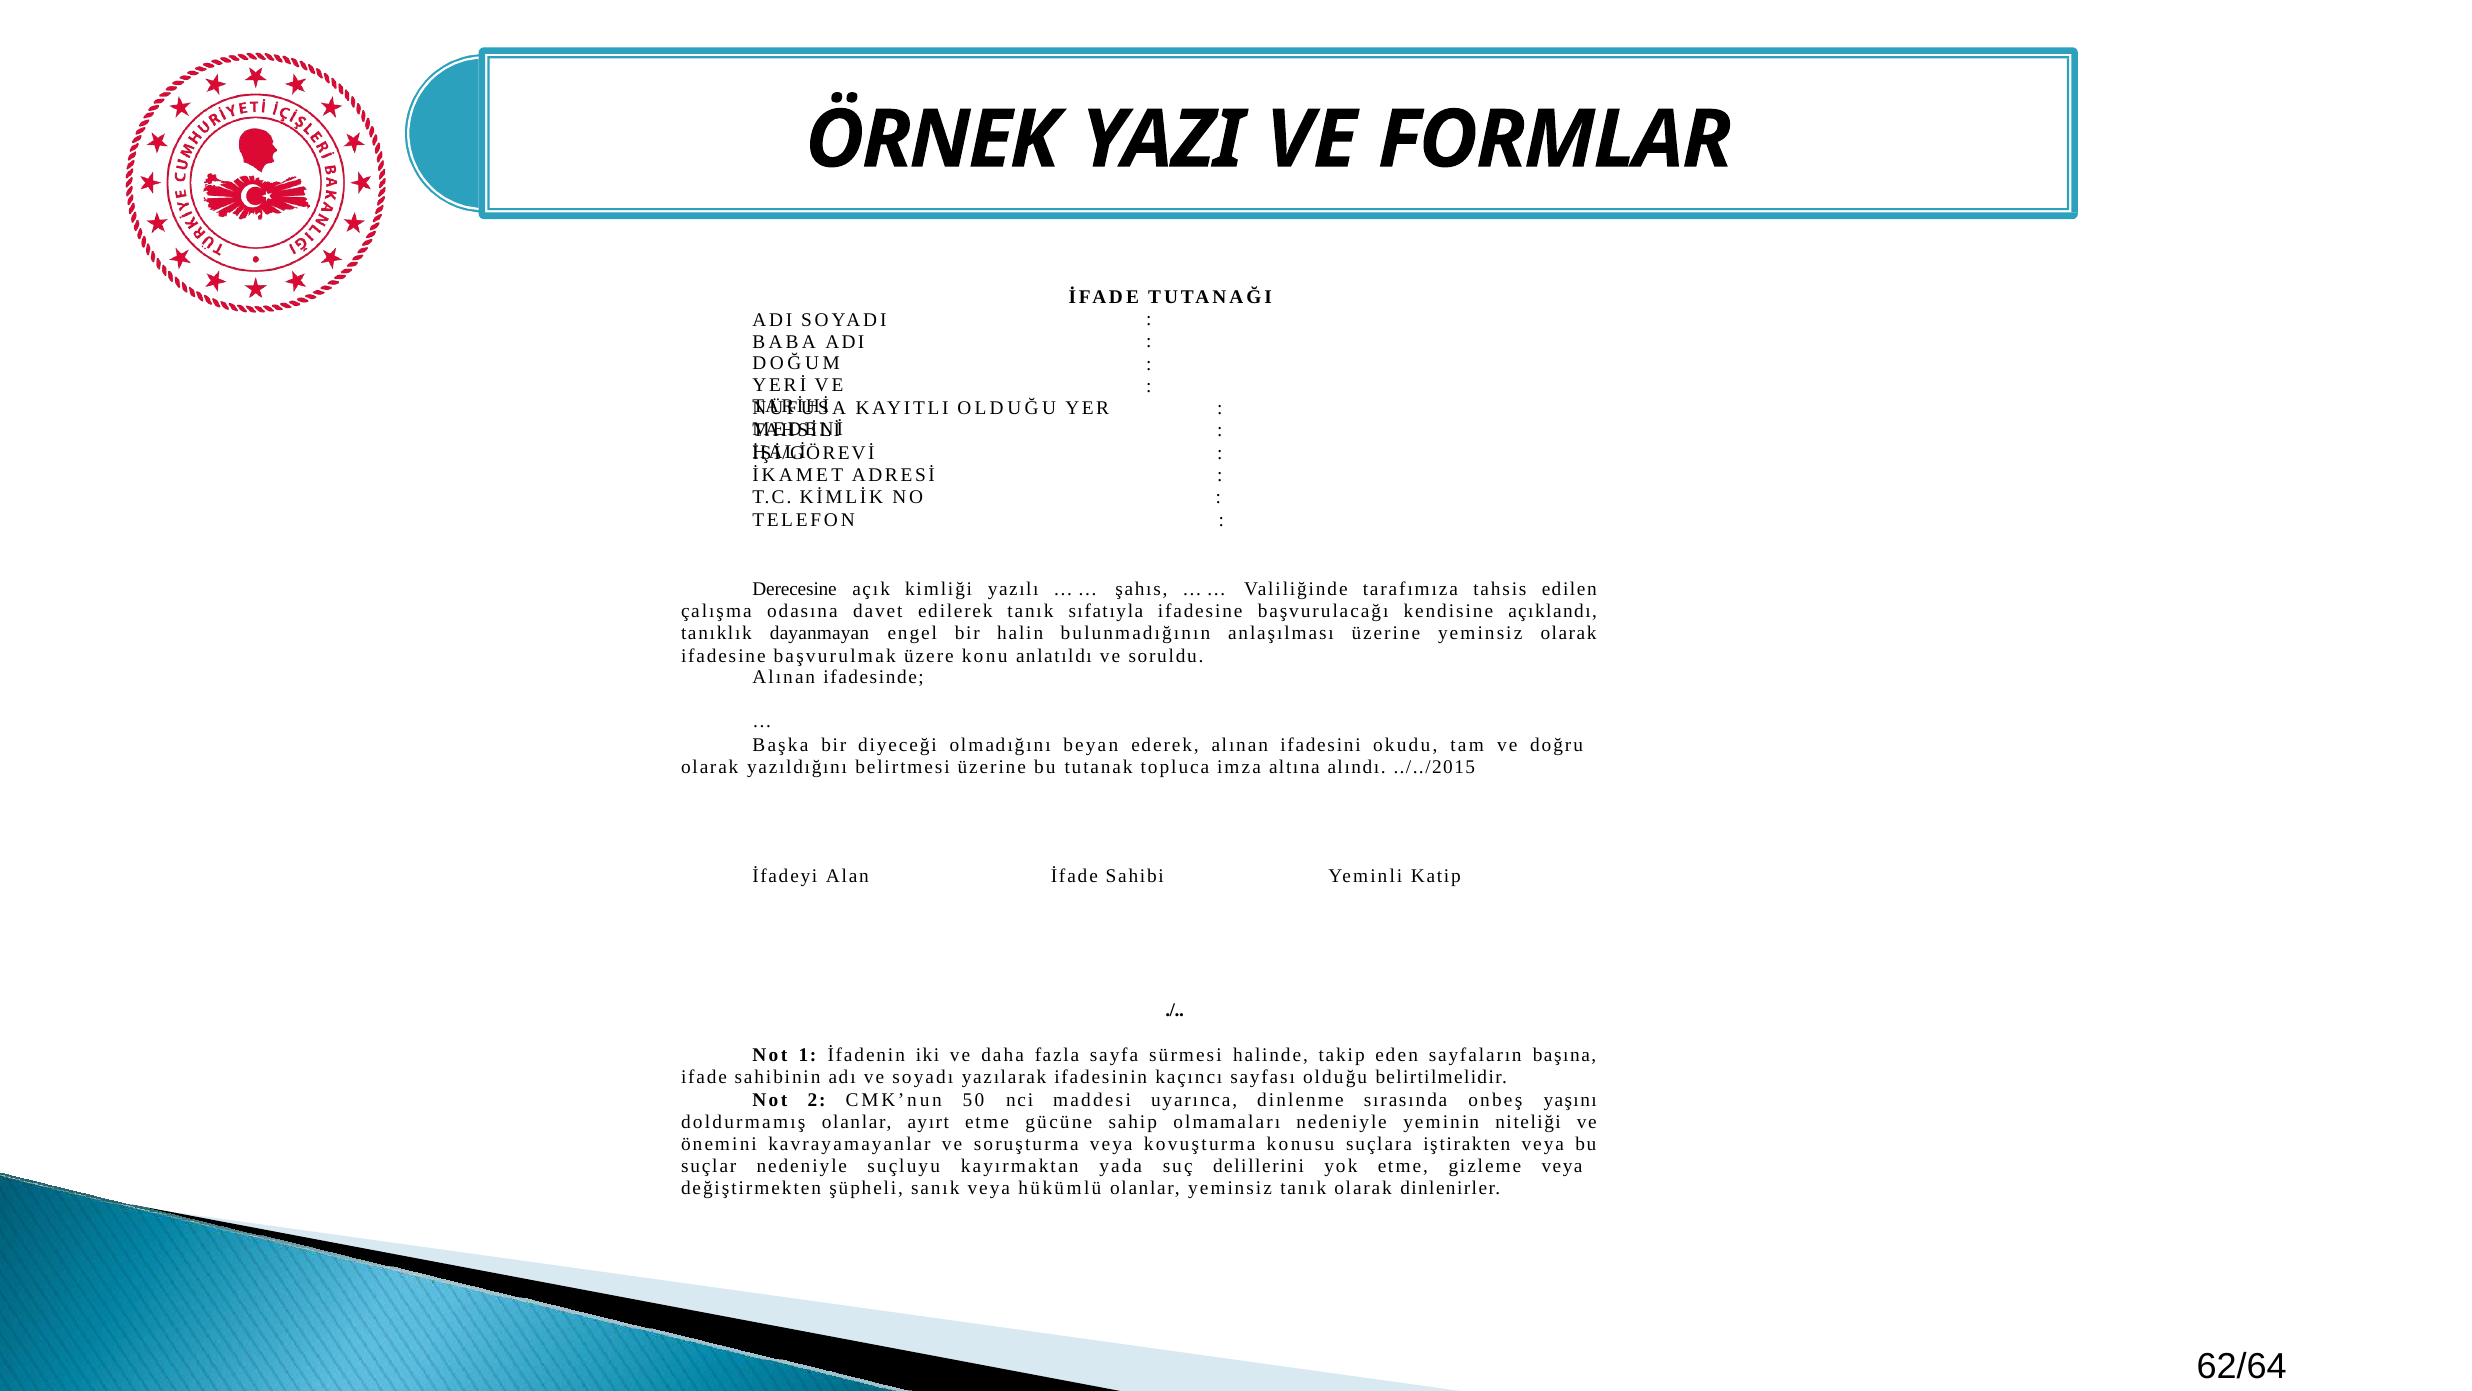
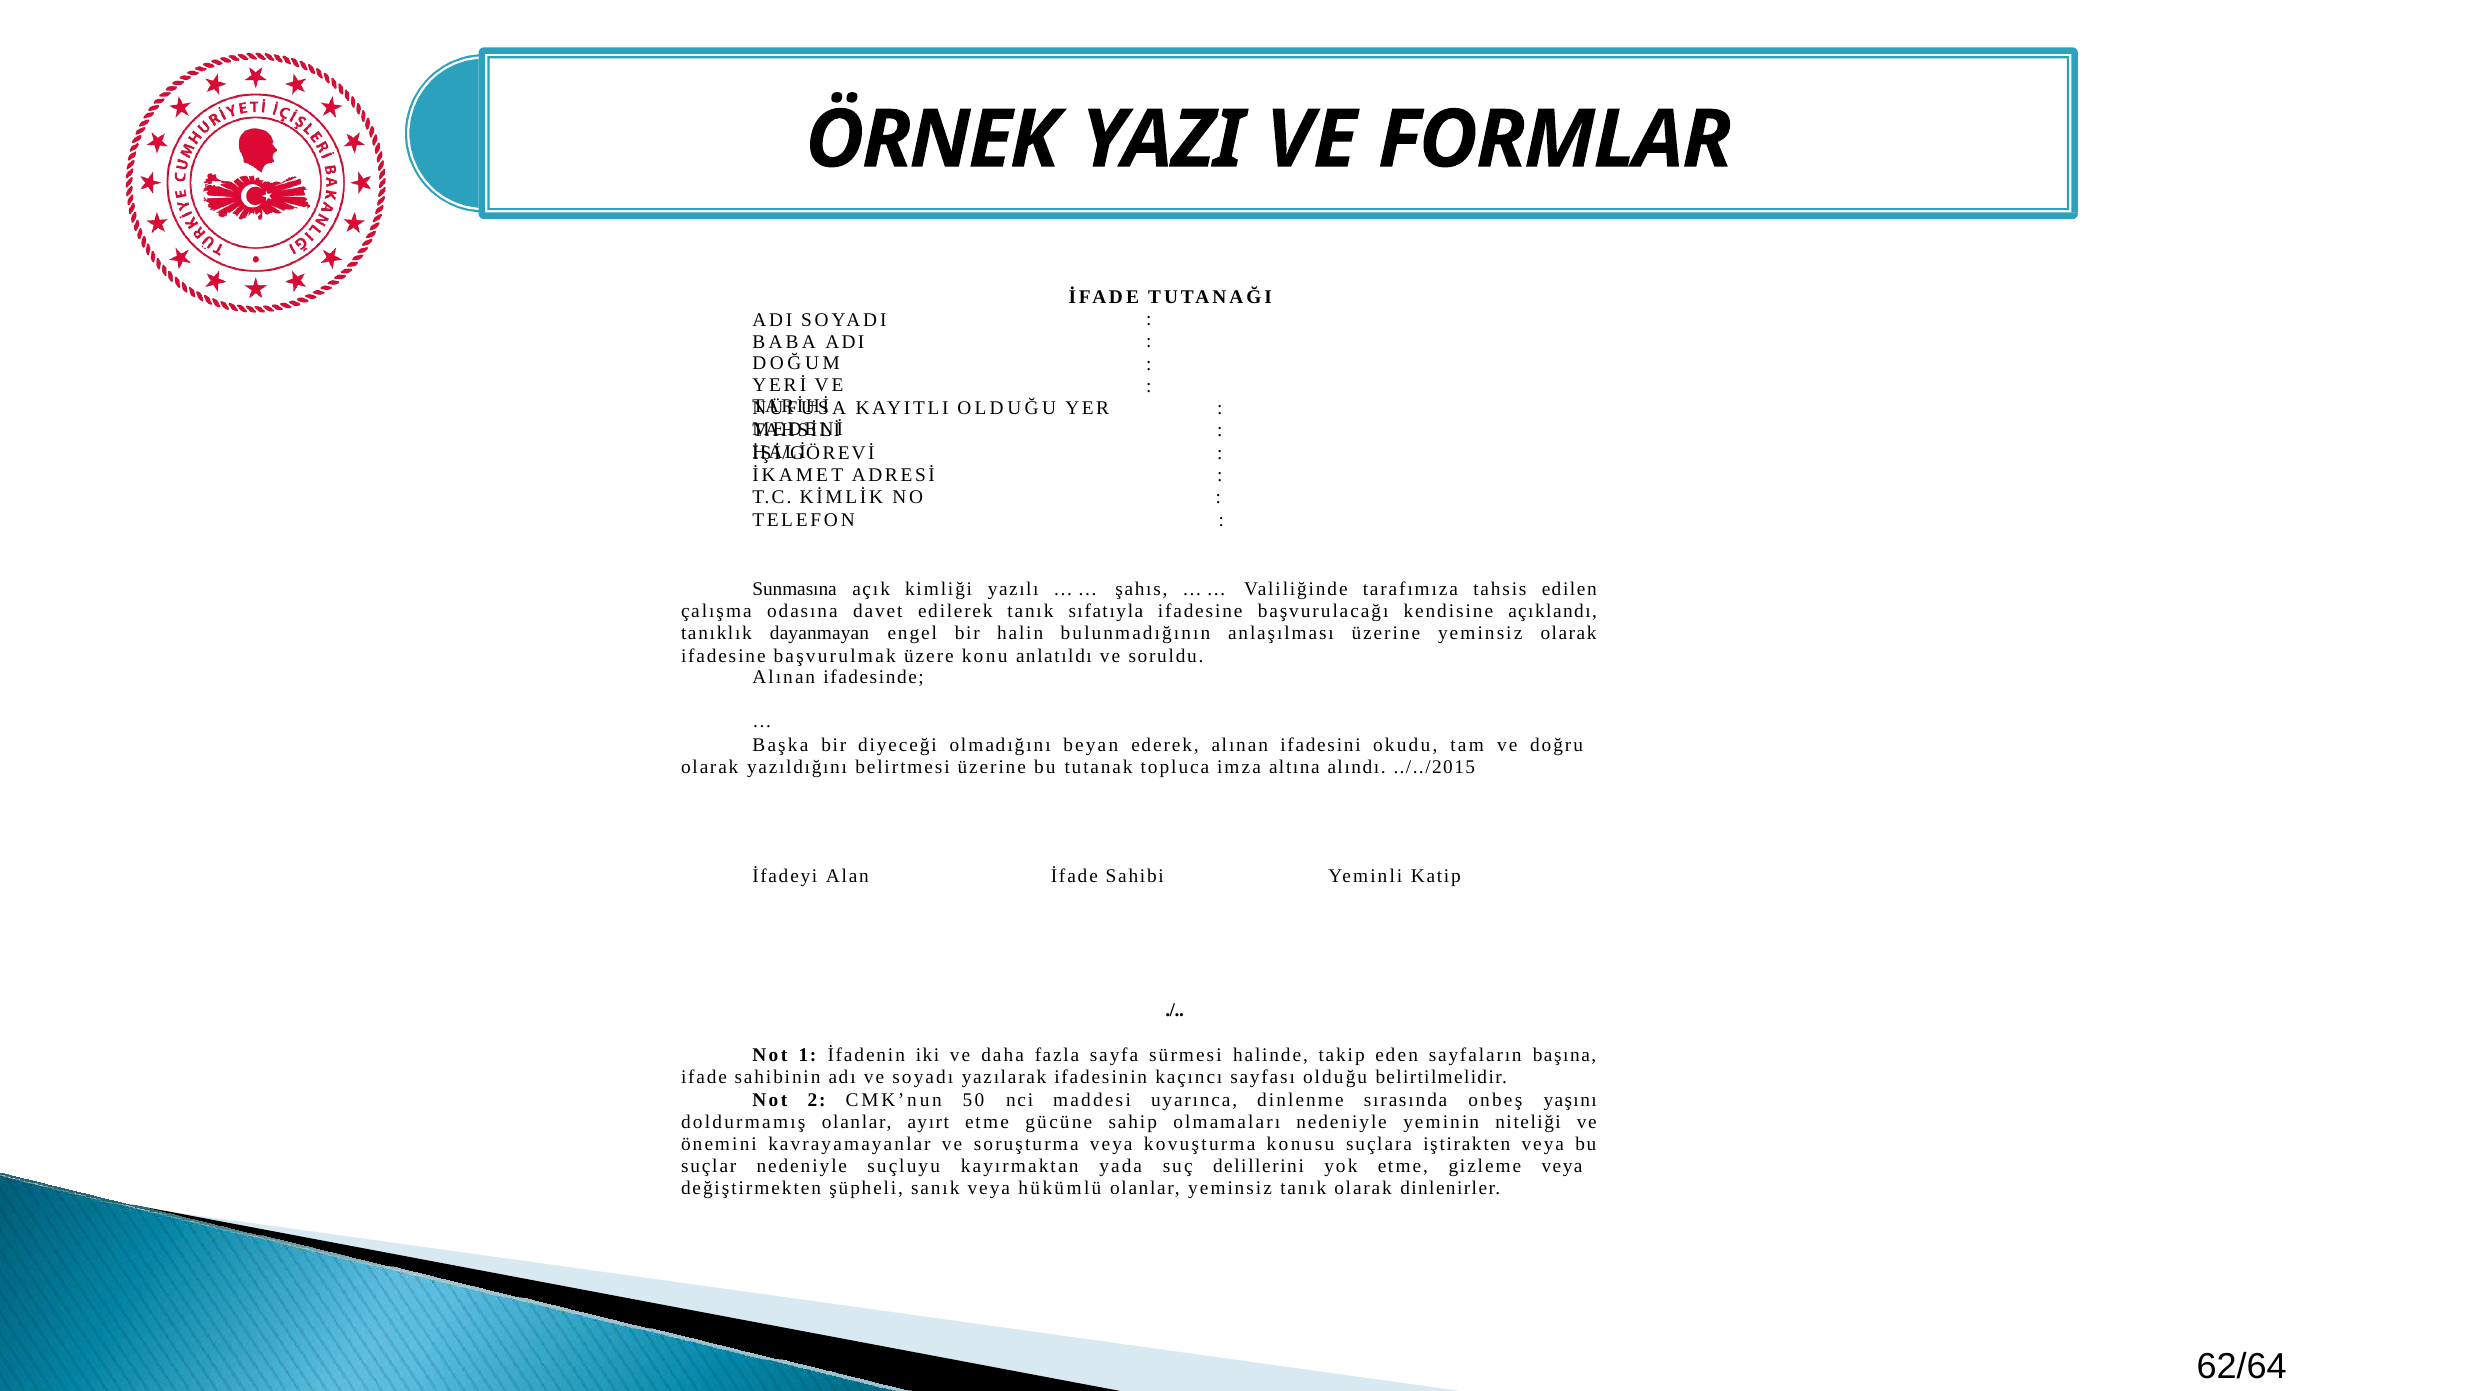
Derecesine: Derecesine -> Sunmasına
